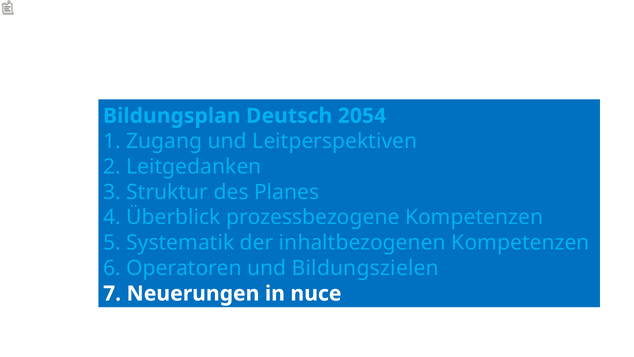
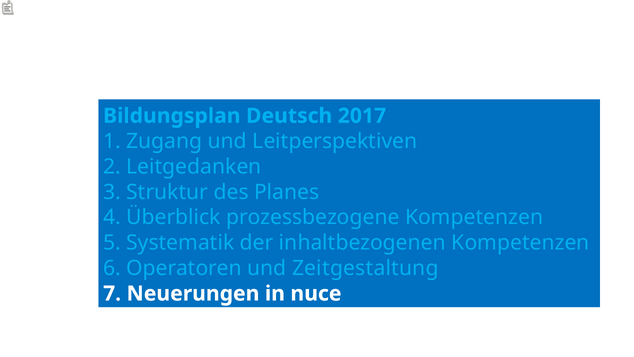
2054: 2054 -> 2017
Bildungszielen: Bildungszielen -> Zeitgestaltung
